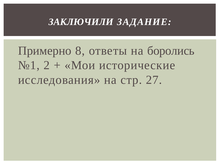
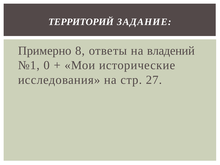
ЗАКЛЮЧИЛИ: ЗАКЛЮЧИЛИ -> ТЕРРИТОРИЙ
боролись: боролись -> владений
2: 2 -> 0
